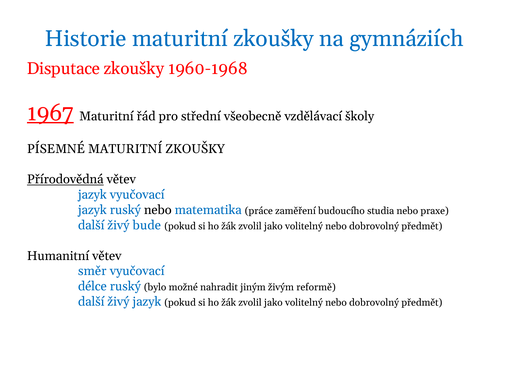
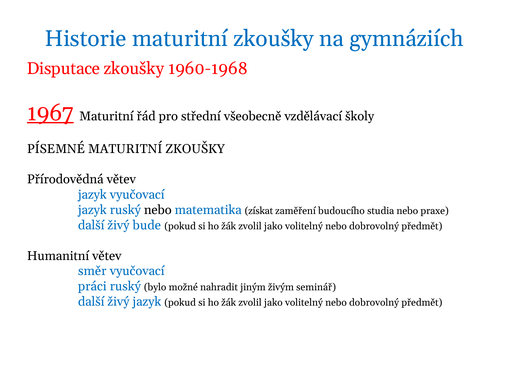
Přírodovědná underline: present -> none
práce: práce -> získat
délce: délce -> práci
reformě: reformě -> seminář
